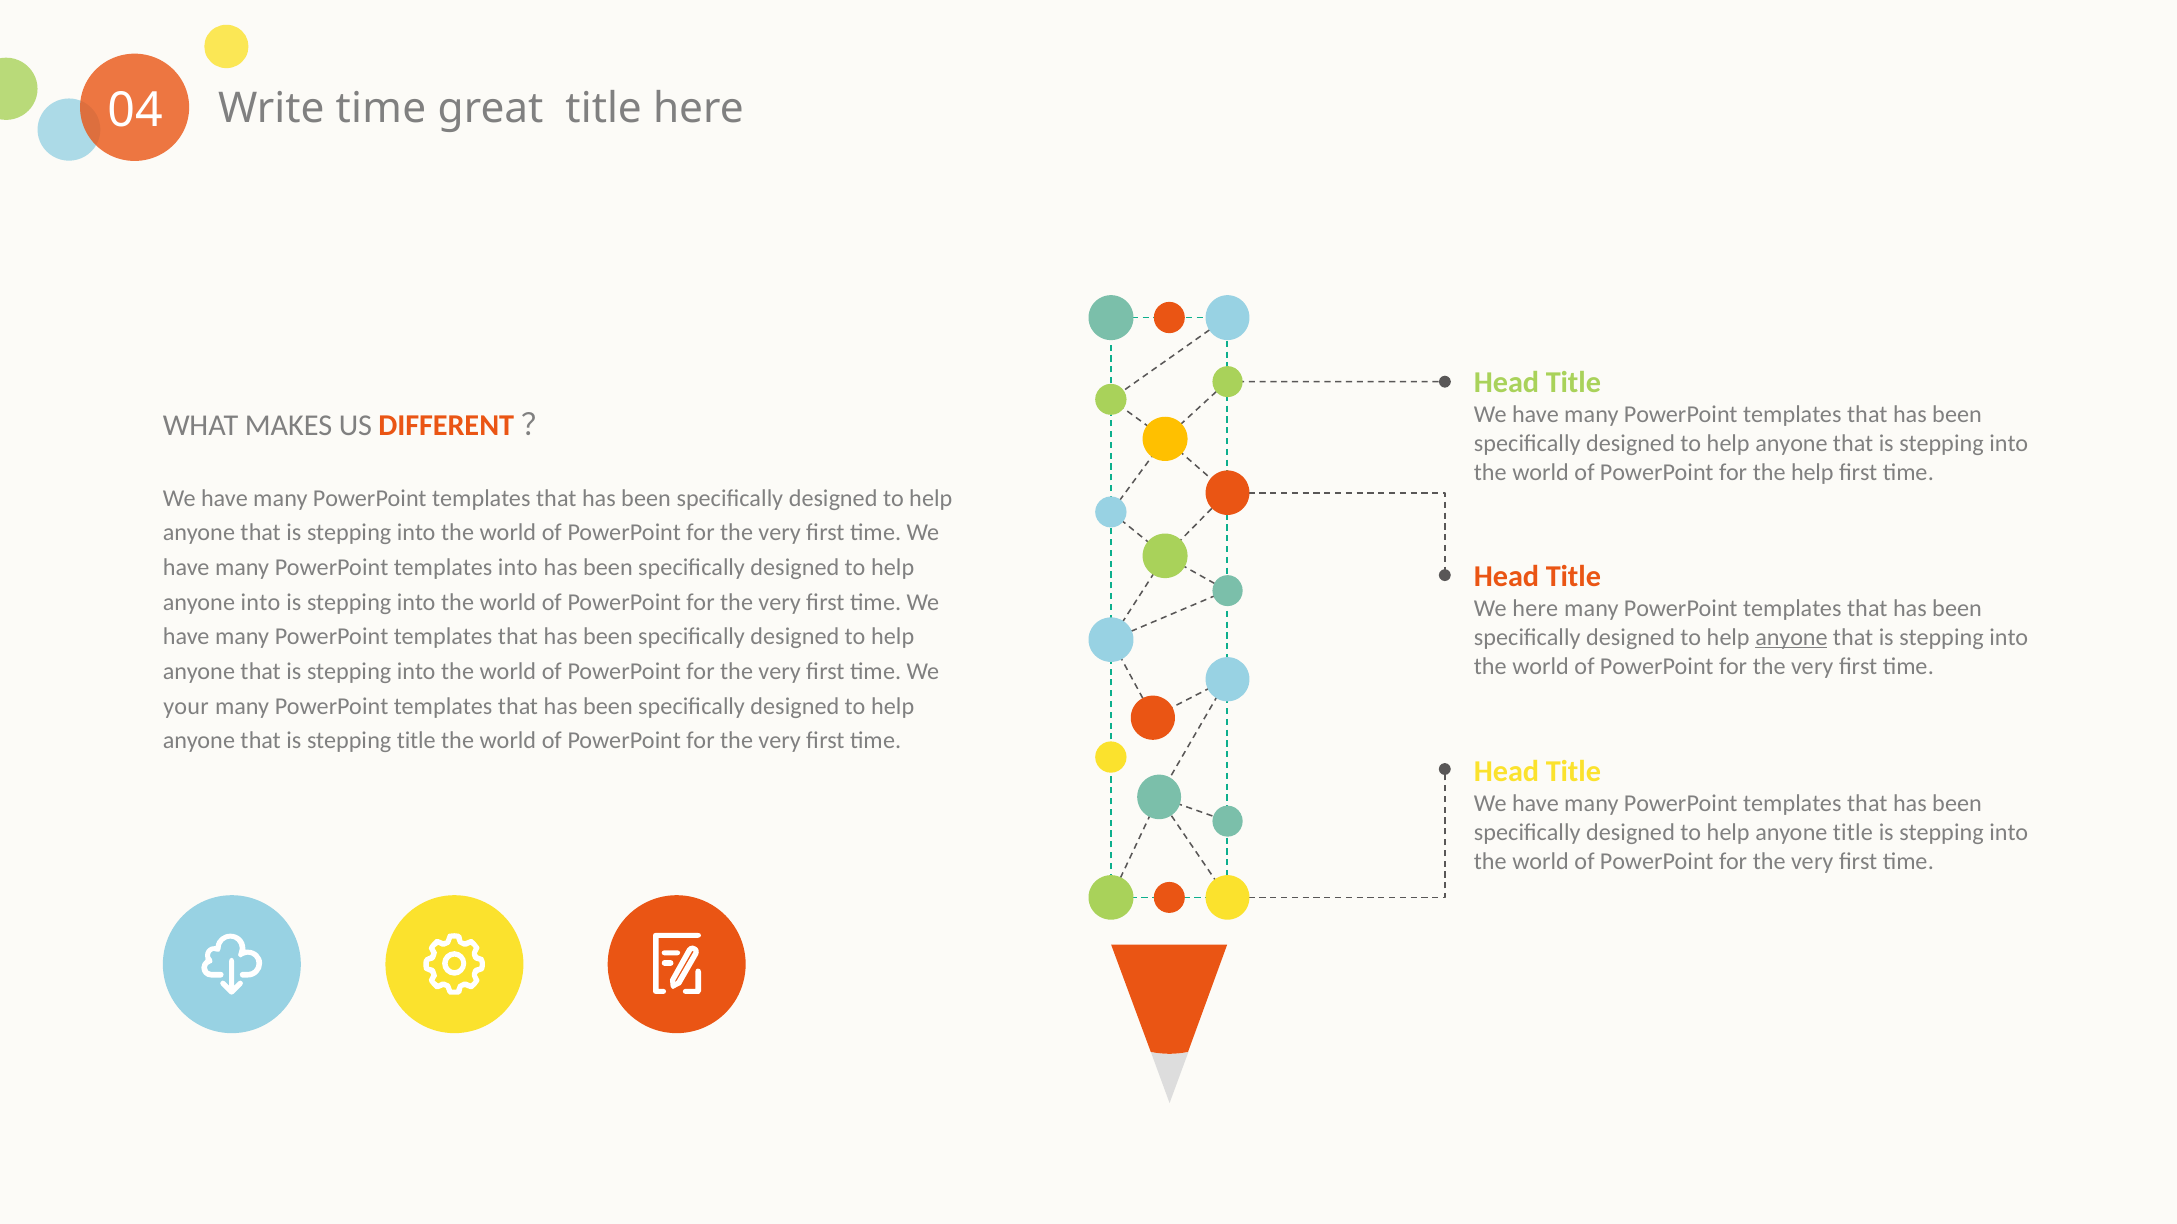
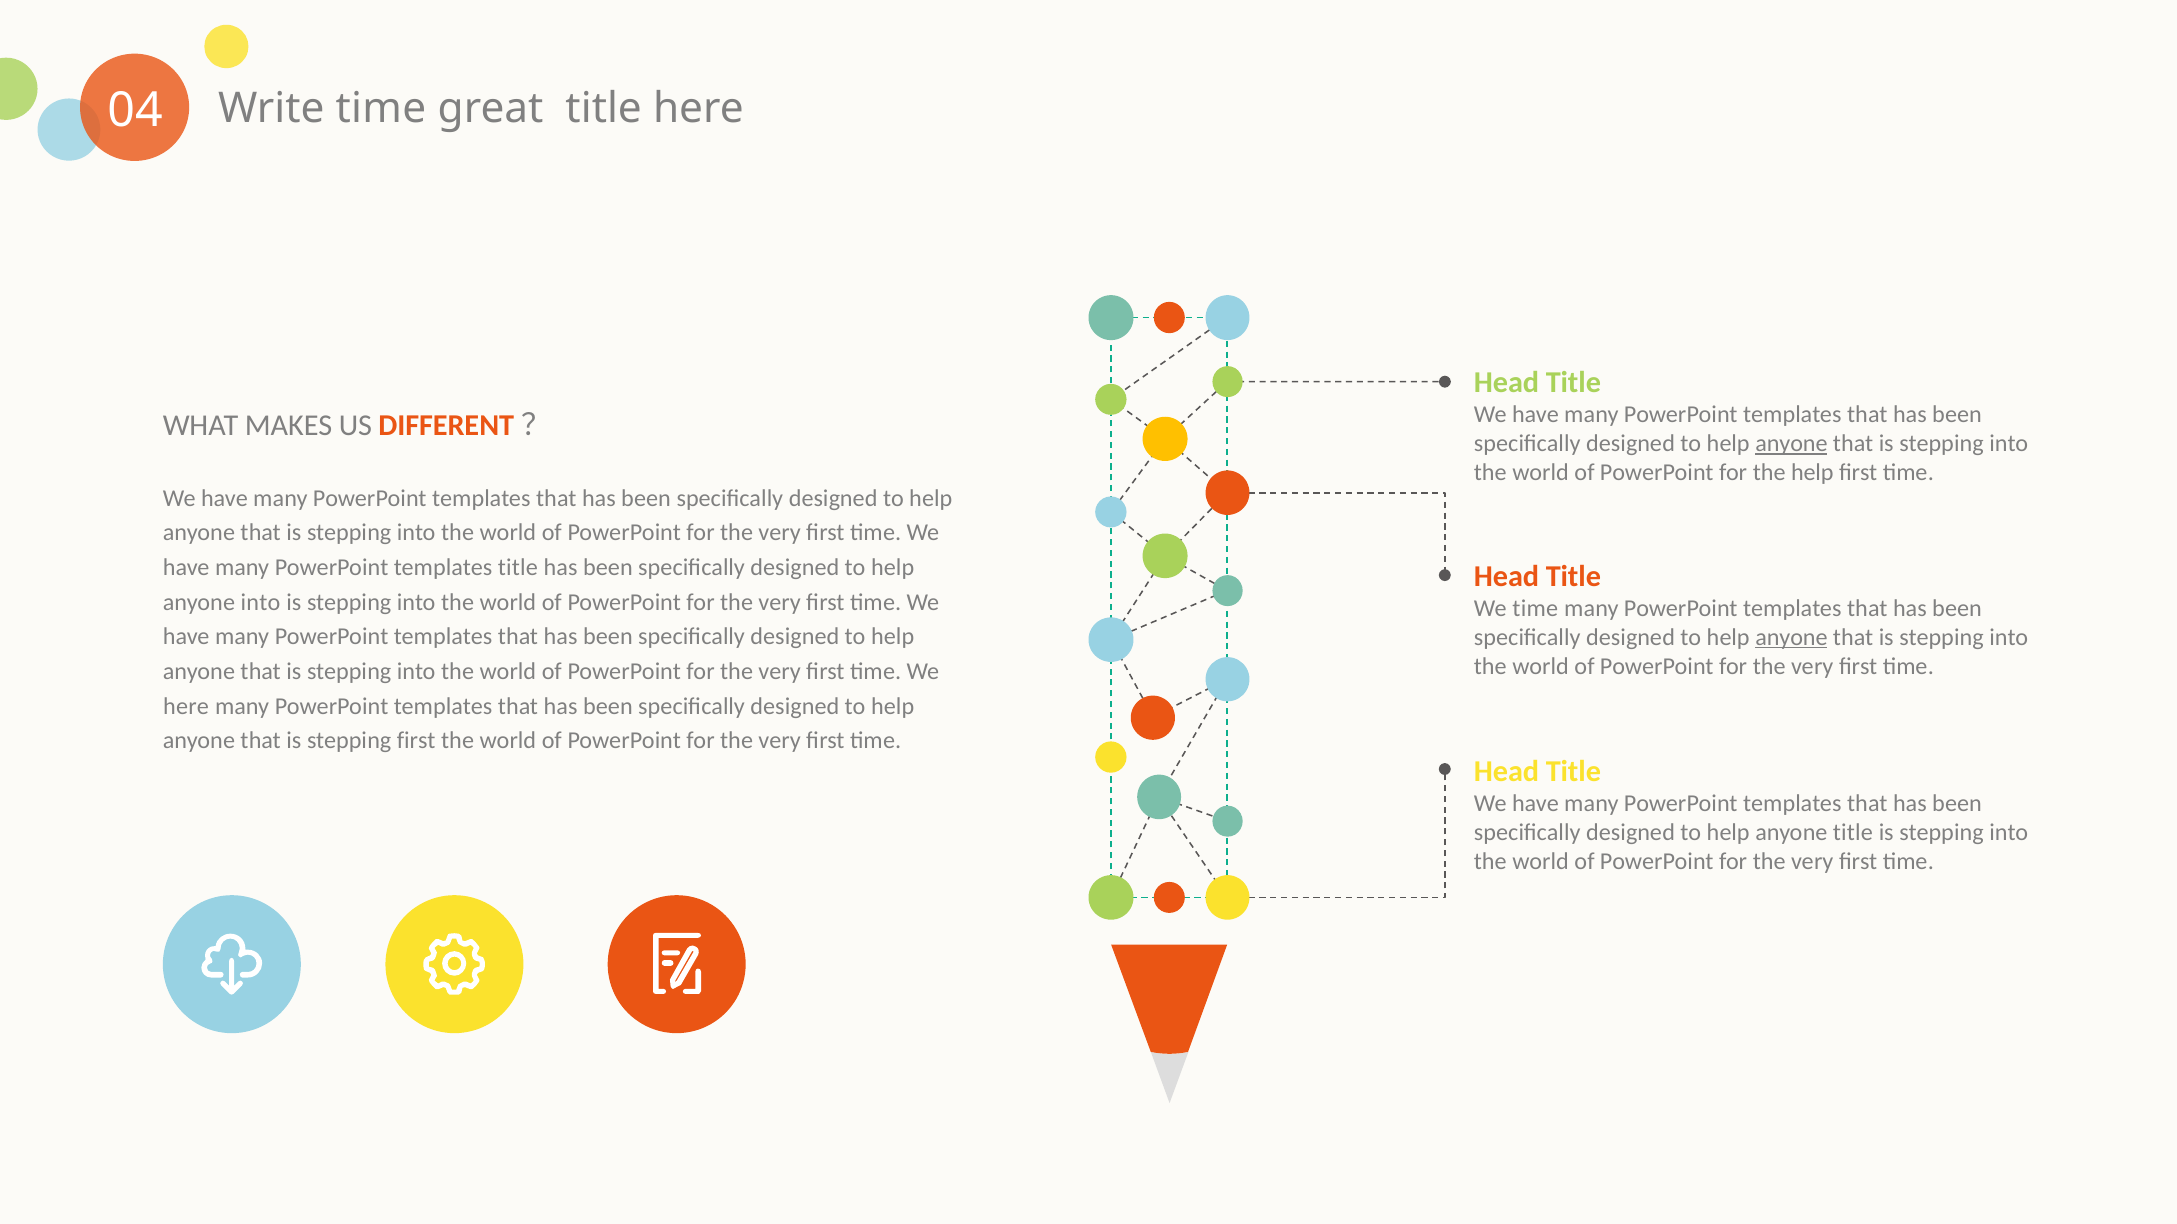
anyone at (1791, 444) underline: none -> present
templates into: into -> title
We here: here -> time
your at (186, 706): your -> here
stepping title: title -> first
